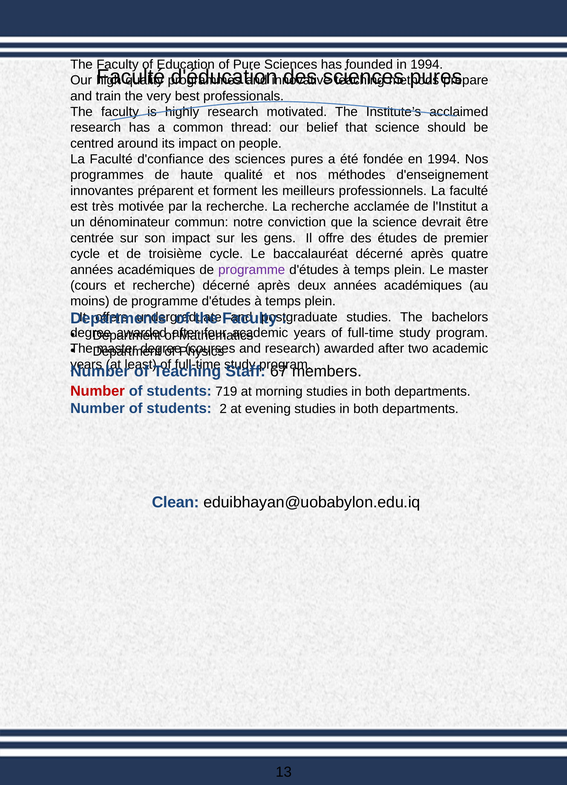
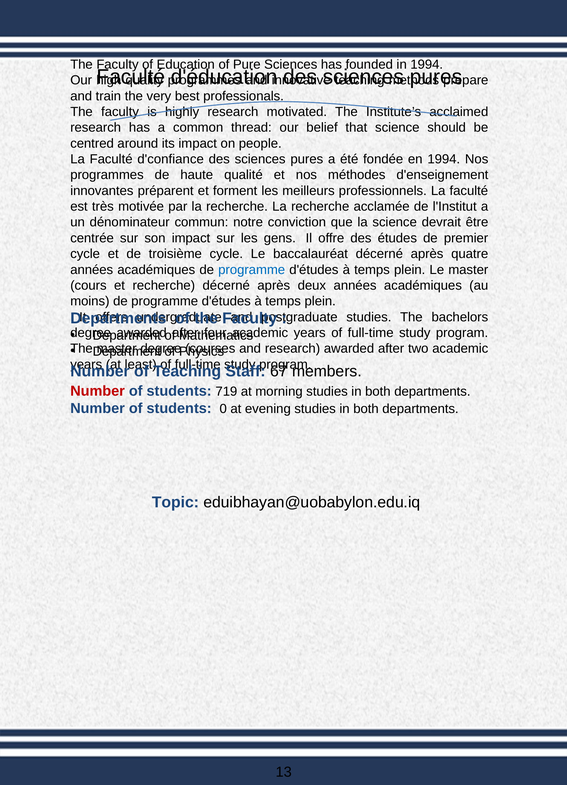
programme at (252, 269) colour: purple -> blue
2: 2 -> 0
Clean: Clean -> Topic
